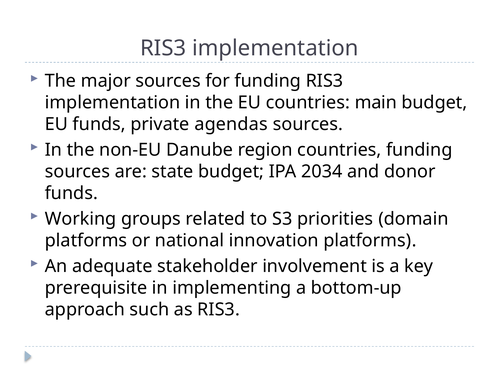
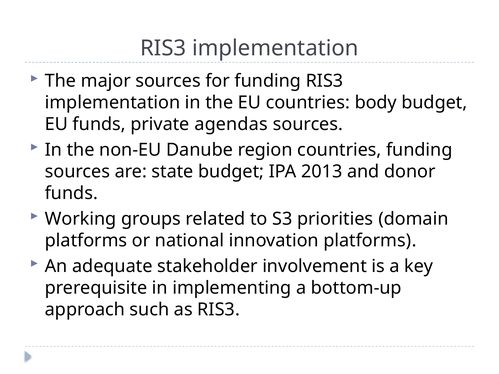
main: main -> body
2034: 2034 -> 2013
